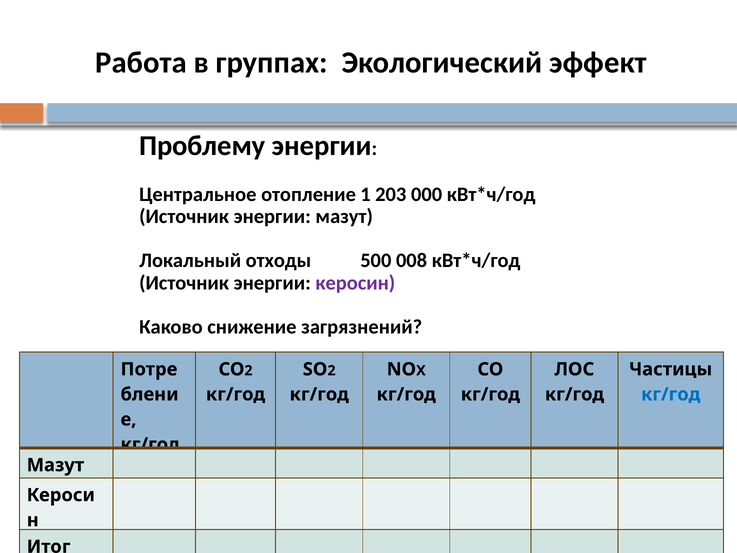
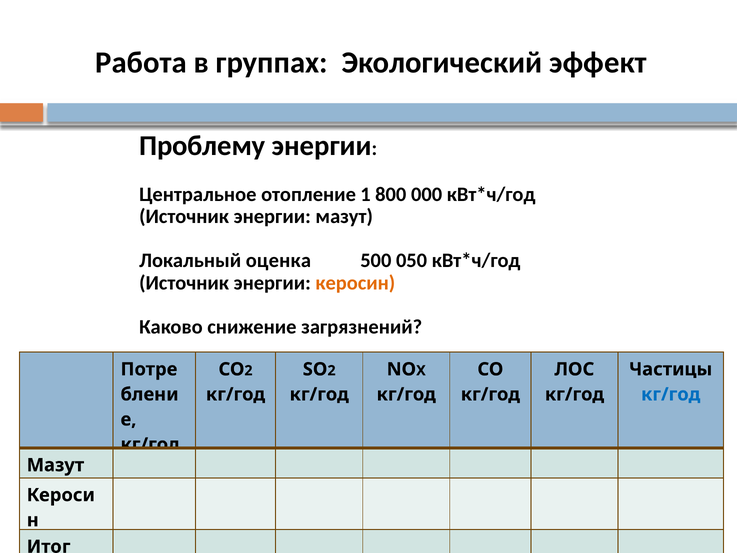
203: 203 -> 800
отходы: отходы -> оценка
008: 008 -> 050
керосин colour: purple -> orange
